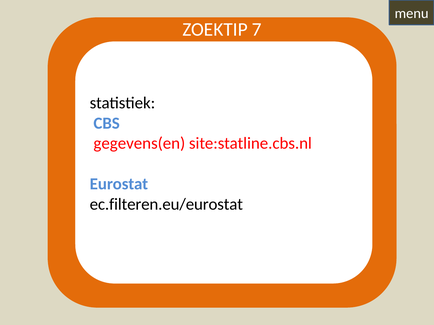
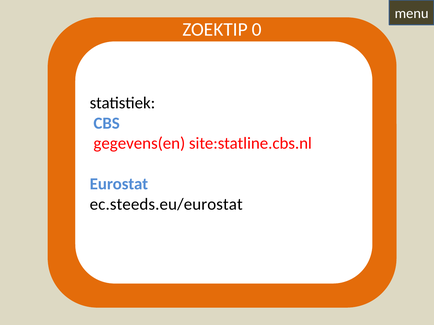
7: 7 -> 0
ec.filteren.eu/eurostat: ec.filteren.eu/eurostat -> ec.steeds.eu/eurostat
